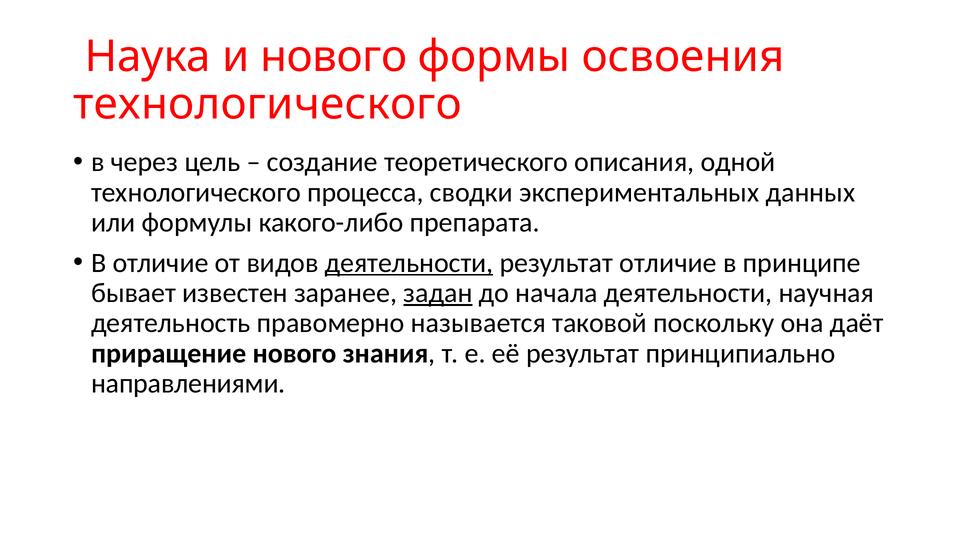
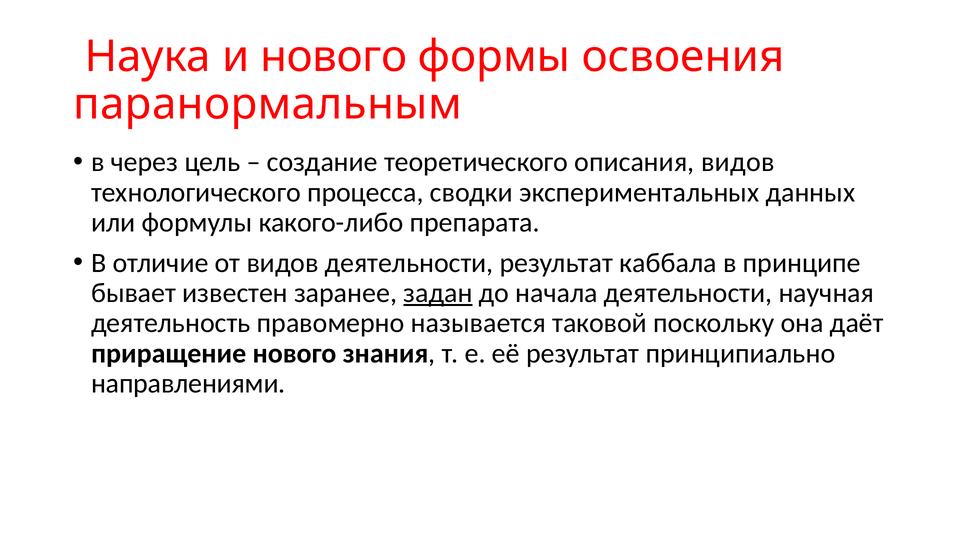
технологического at (268, 104): технологического -> паранормальным
описания одной: одной -> видов
деятельности at (409, 263) underline: present -> none
результат отличие: отличие -> каббала
